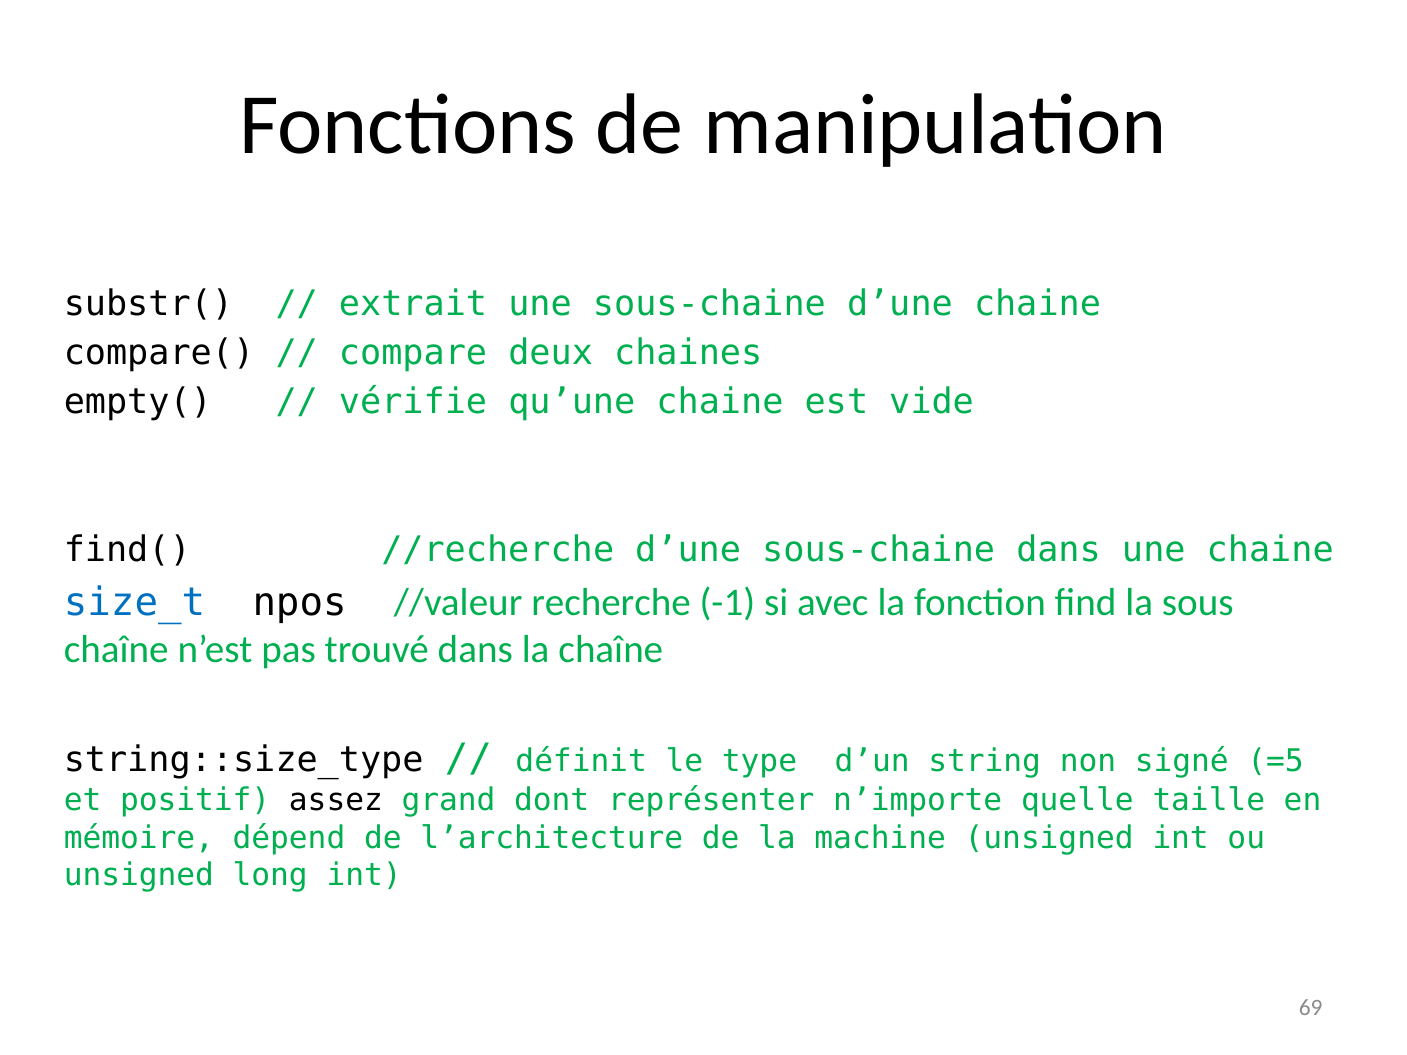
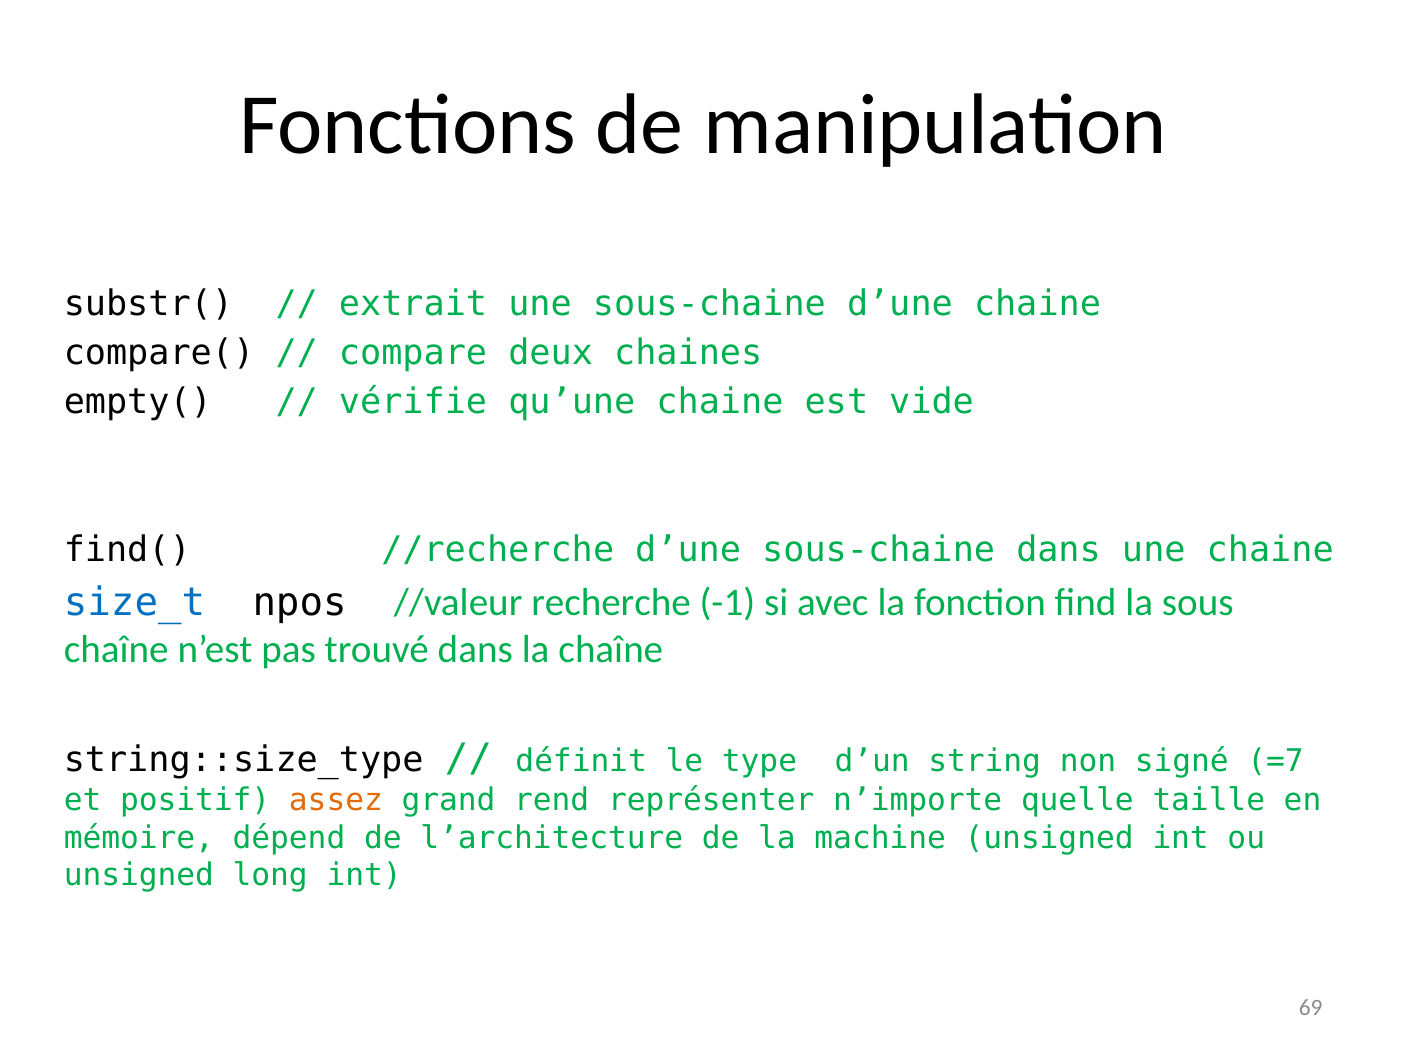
=5: =5 -> =7
assez colour: black -> orange
dont: dont -> rend
